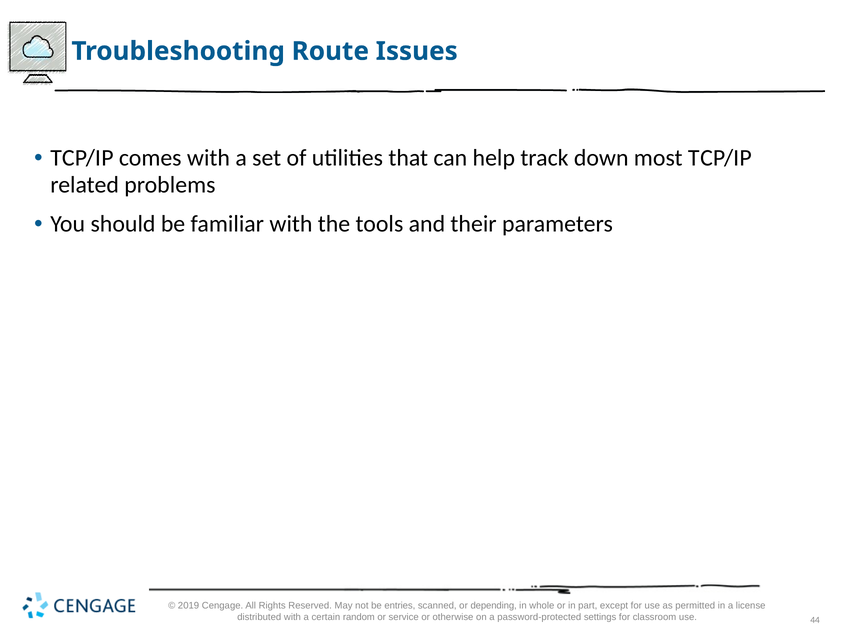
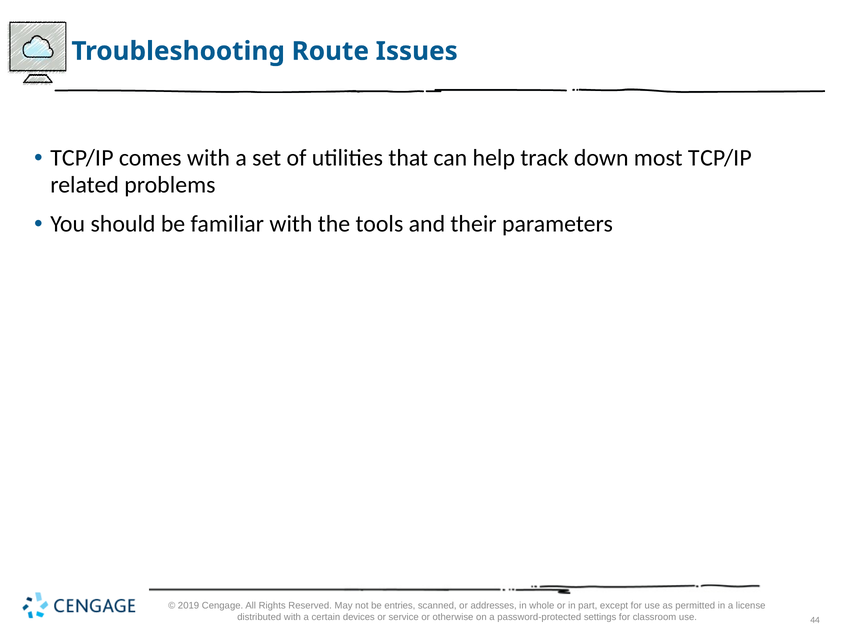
depending: depending -> addresses
random: random -> devices
